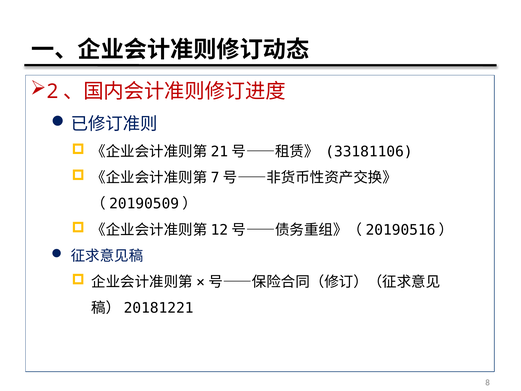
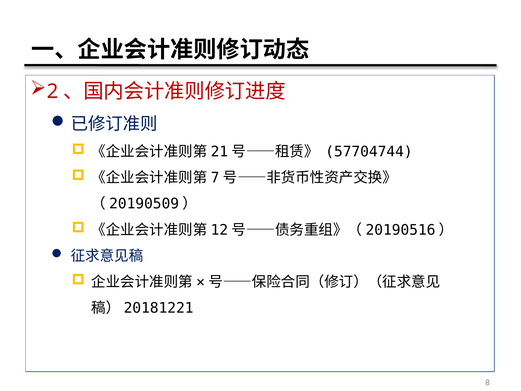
33181106: 33181106 -> 57704744
